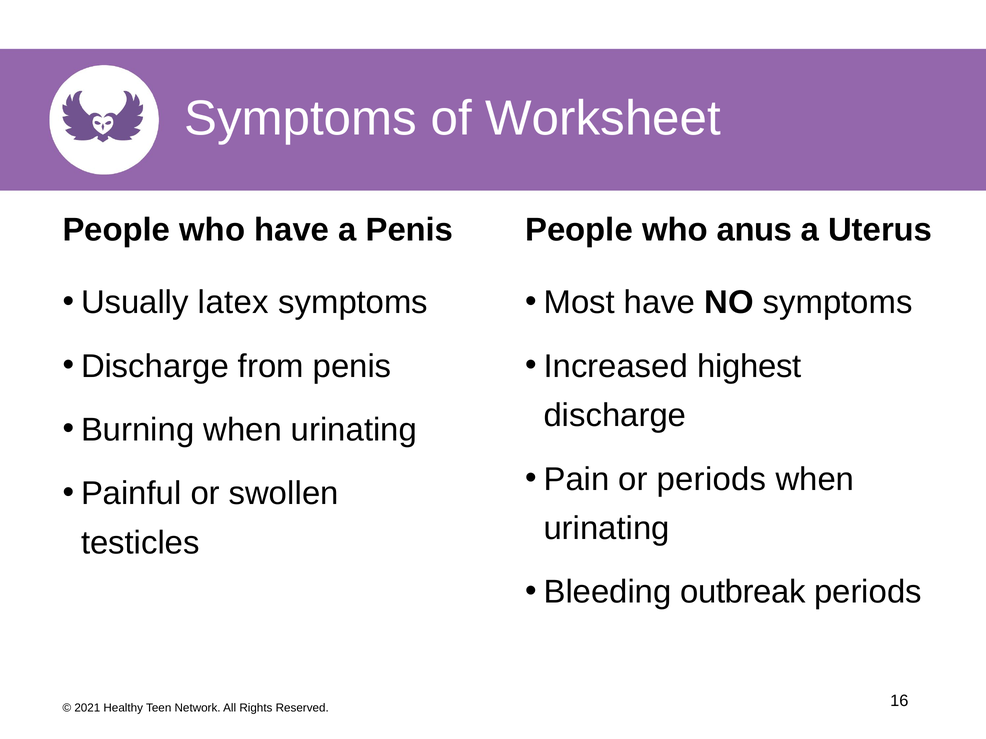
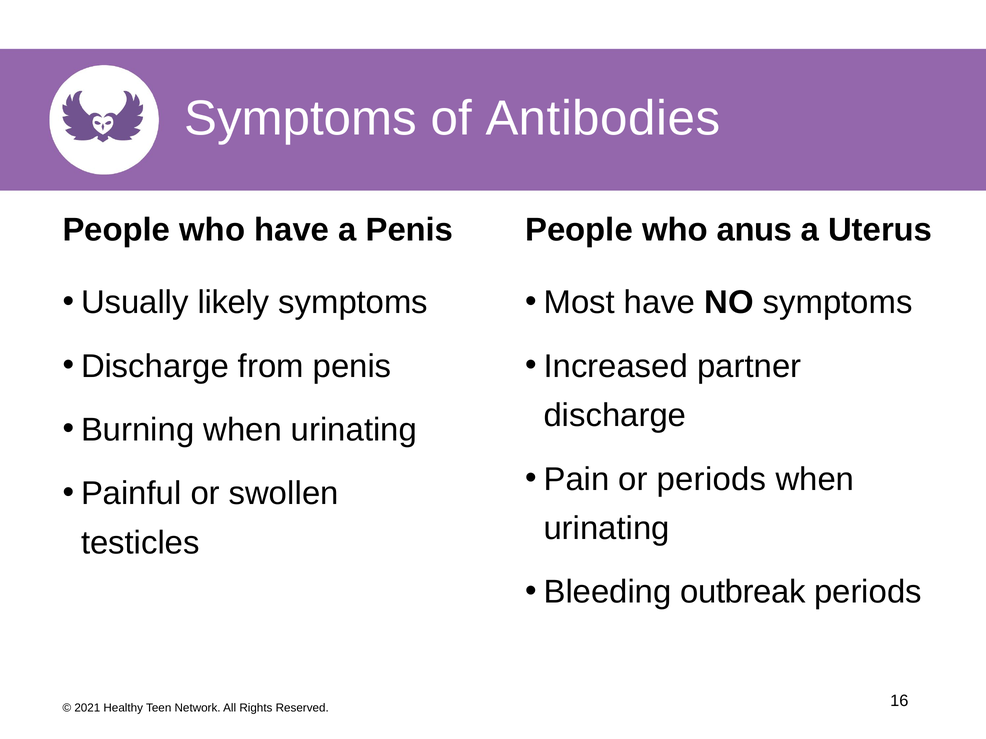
Worksheet: Worksheet -> Antibodies
latex: latex -> likely
highest: highest -> partner
